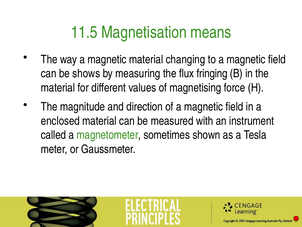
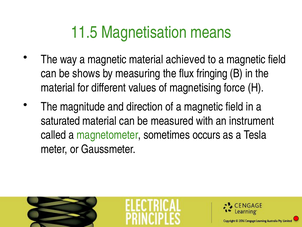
changing: changing -> achieved
enclosed: enclosed -> saturated
shown: shown -> occurs
